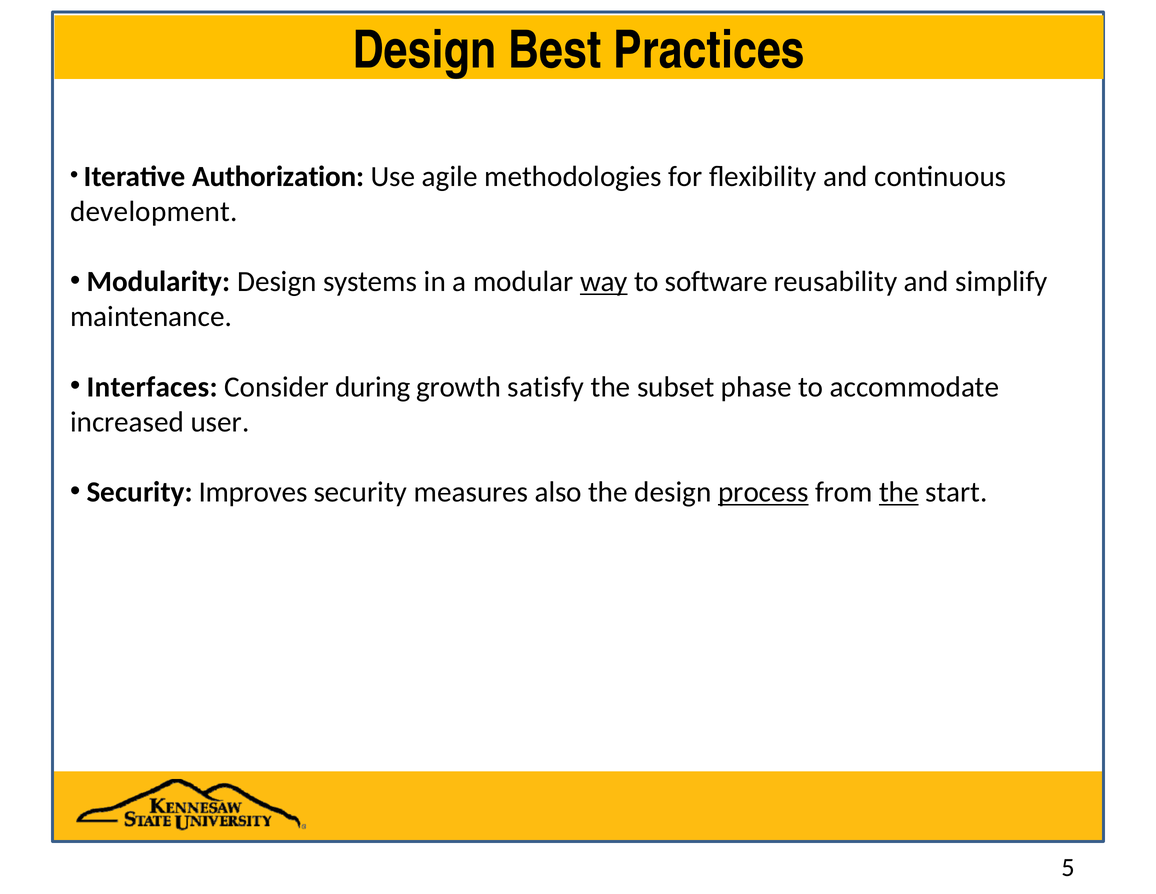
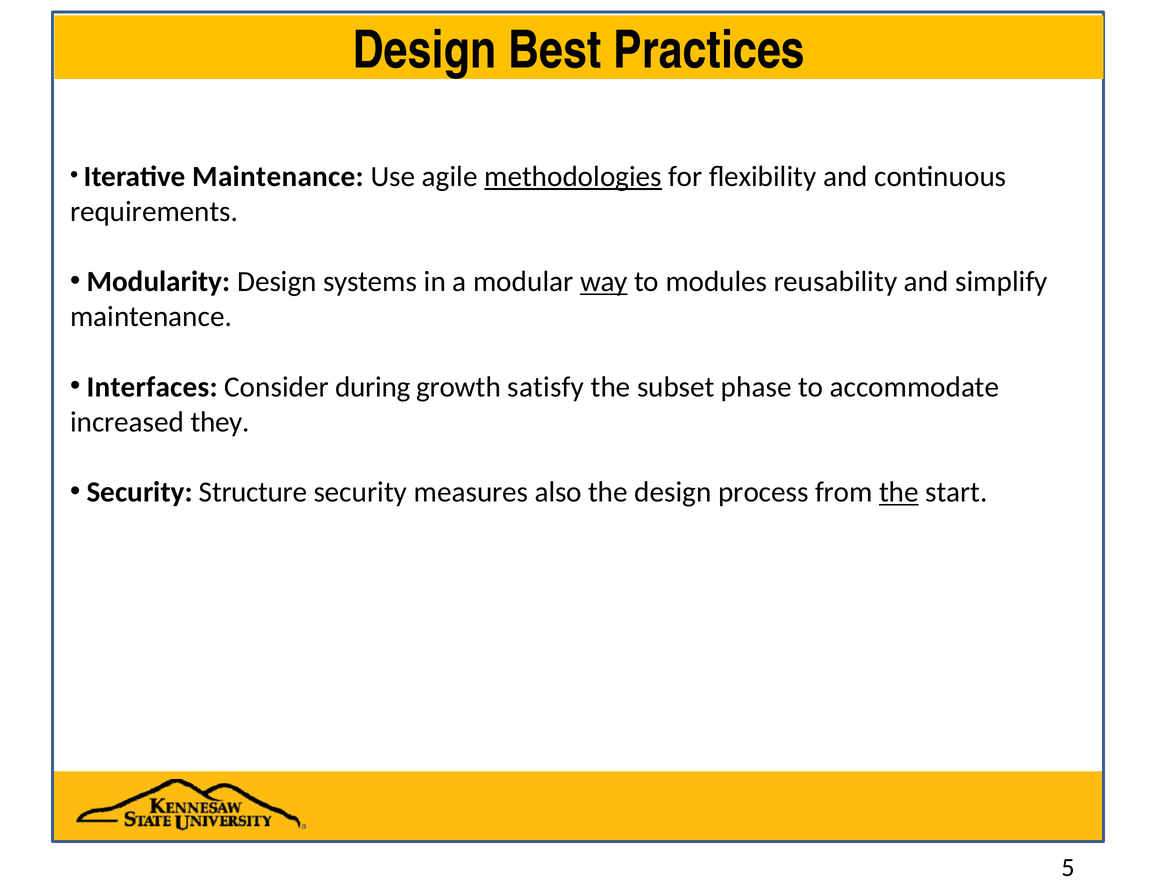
Iterative Authorization: Authorization -> Maintenance
methodologies underline: none -> present
development: development -> requirements
software: software -> modules
user: user -> they
Improves: Improves -> Structure
process underline: present -> none
